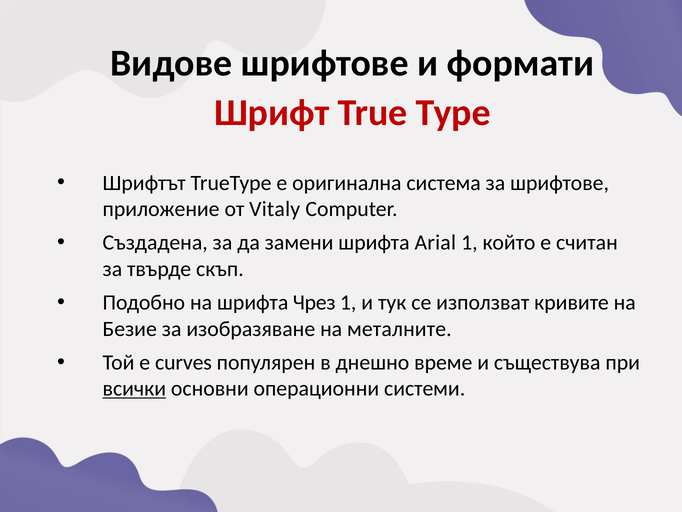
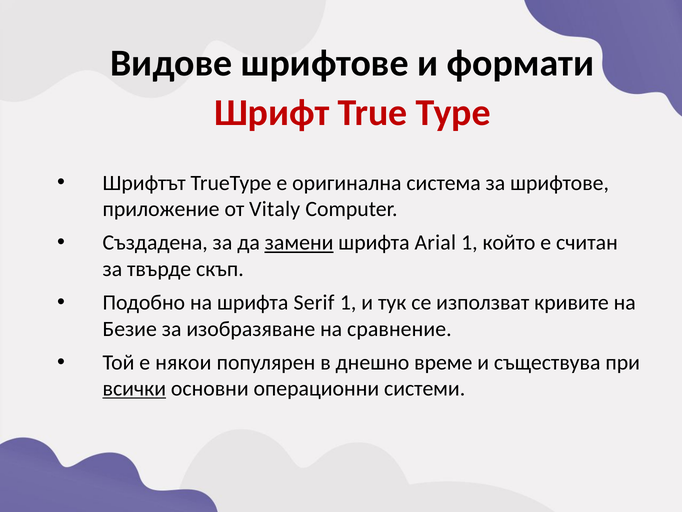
замени underline: none -> present
Чрез: Чрез -> Serif
металните: металните -> сравнение
curves: curves -> някои
